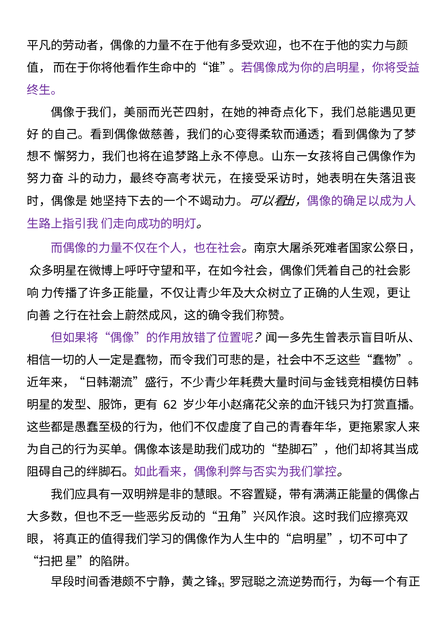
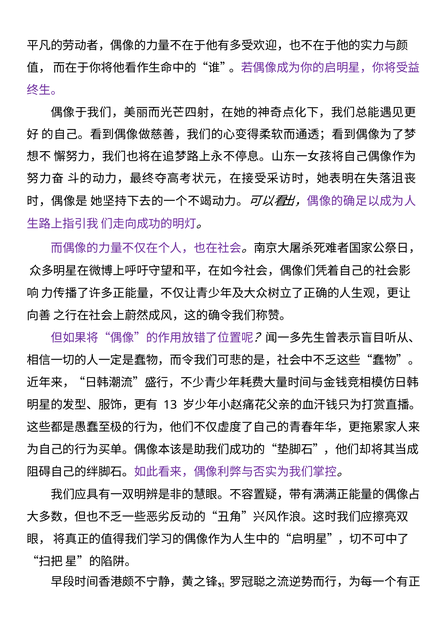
62: 62 -> 13
